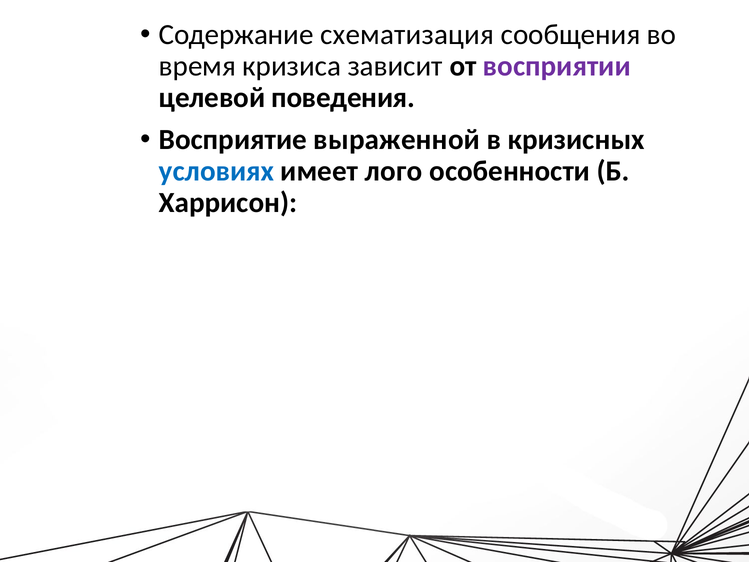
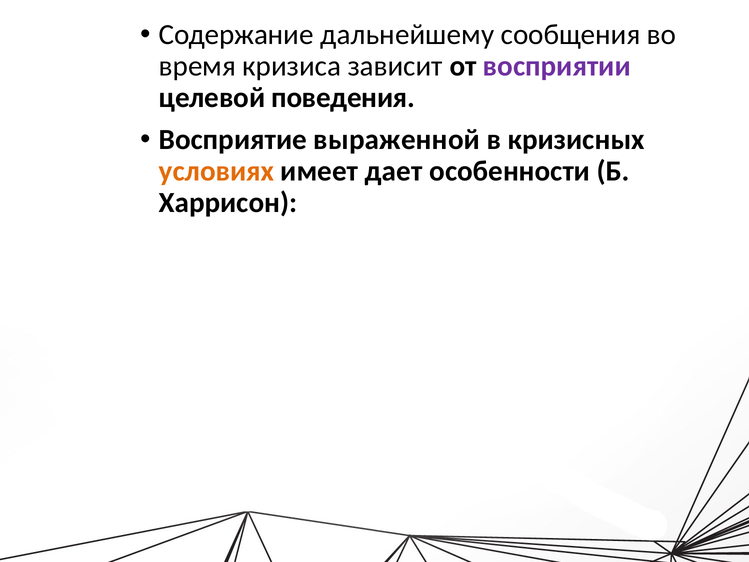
схематизация: схематизация -> дальнейшему
условиях colour: blue -> orange
лого: лого -> дает
